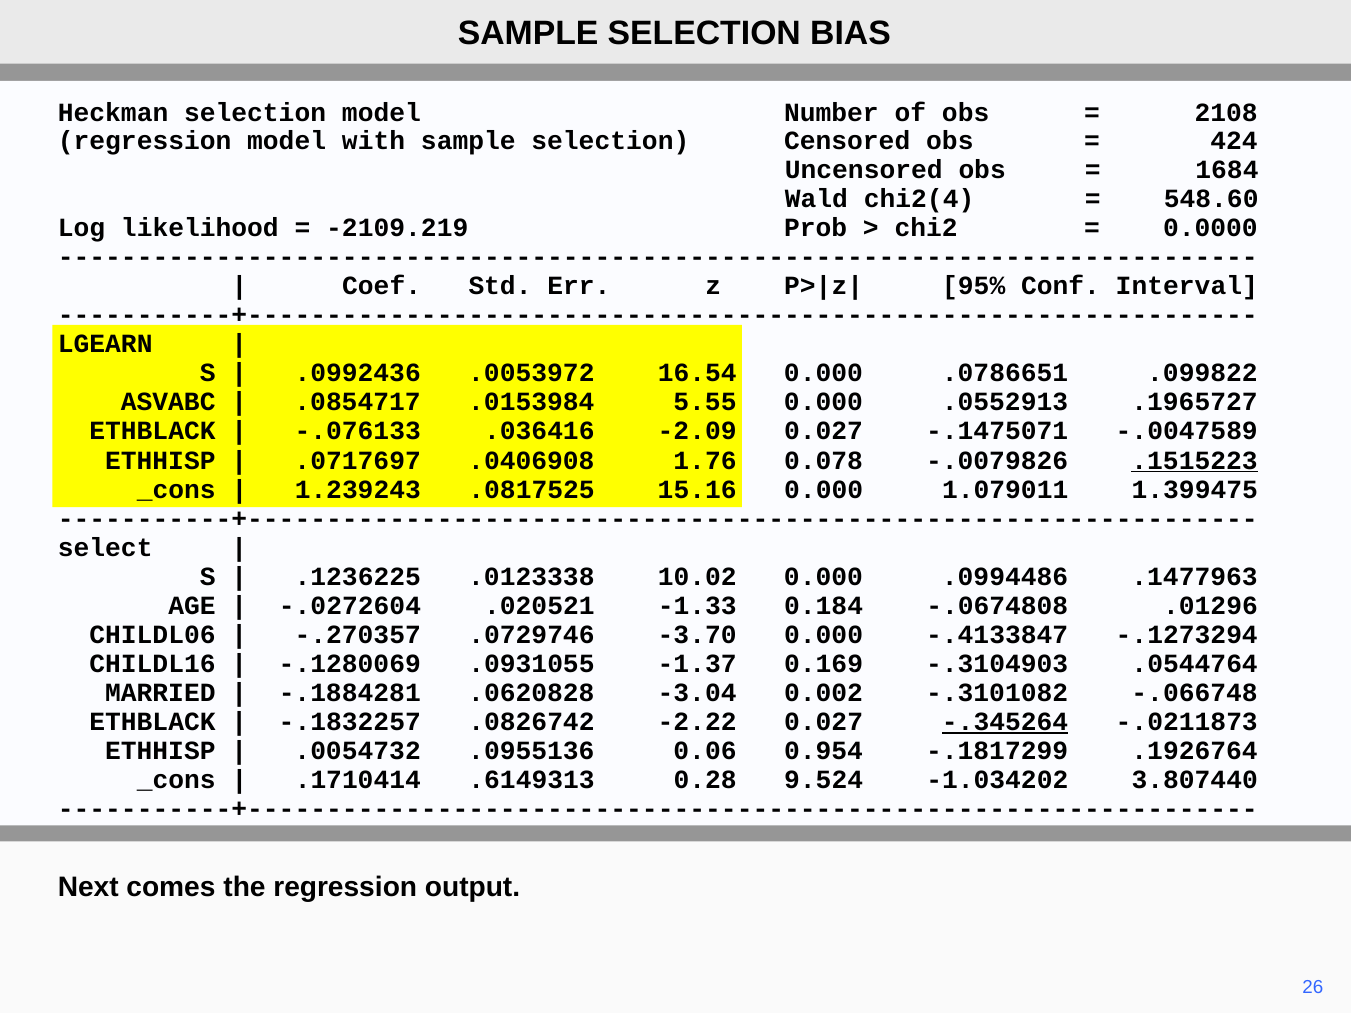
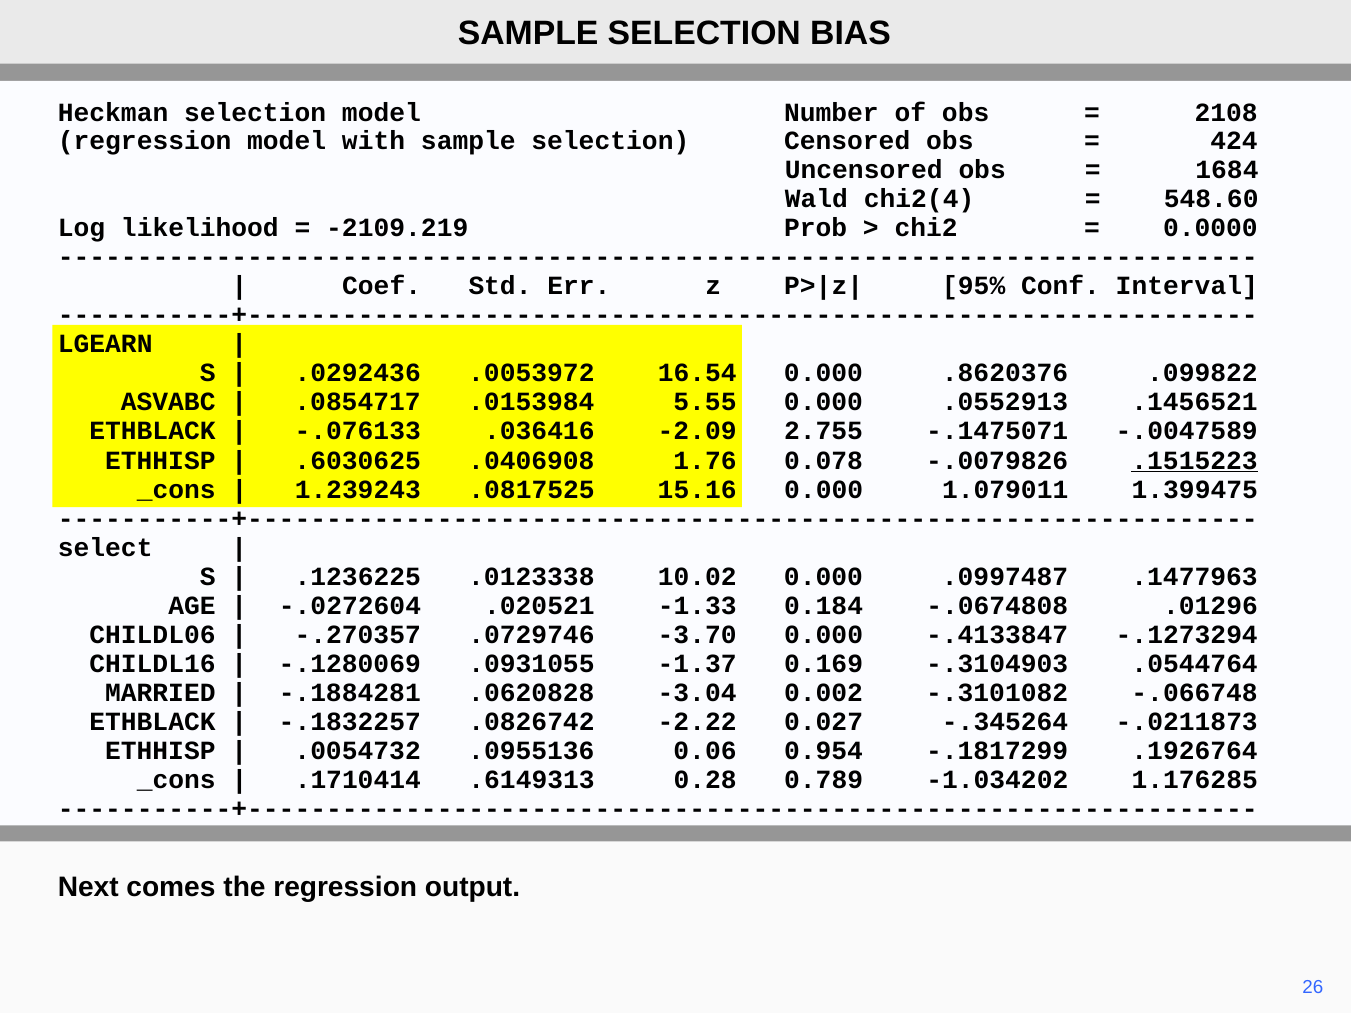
.0992436: .0992436 -> .0292436
.0786651: .0786651 -> .8620376
.1965727: .1965727 -> .1456521
-2.09 0.027: 0.027 -> 2.755
.0717697: .0717697 -> .6030625
.0994486: .0994486 -> .0997487
-.345264 underline: present -> none
9.524: 9.524 -> 0.789
3.807440: 3.807440 -> 1.176285
